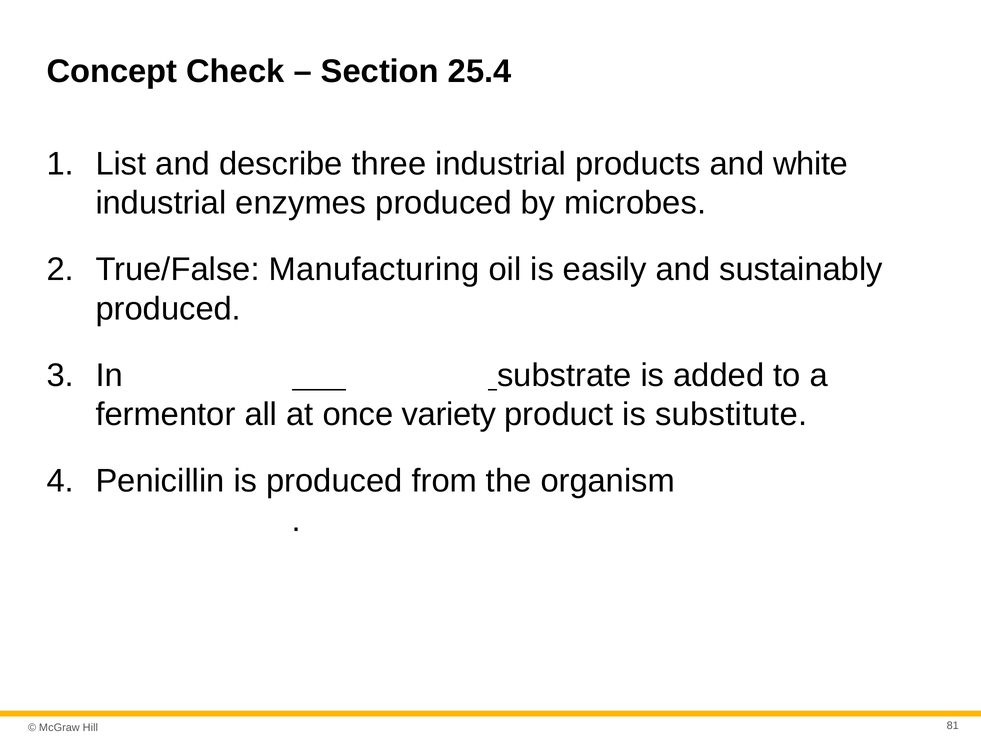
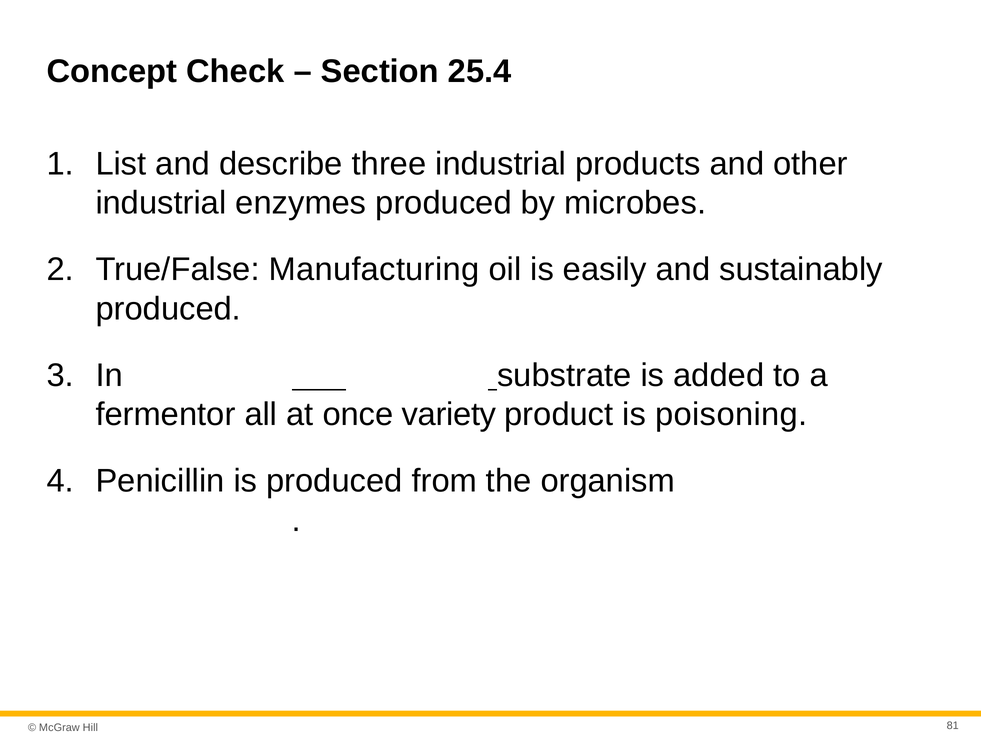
white: white -> other
substitute: substitute -> poisoning
